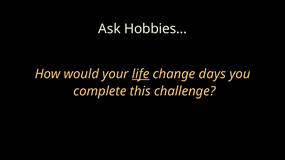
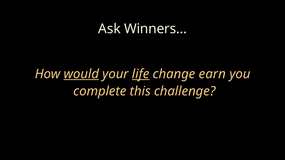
Hobbies…: Hobbies… -> Winners…
would underline: none -> present
days: days -> earn
